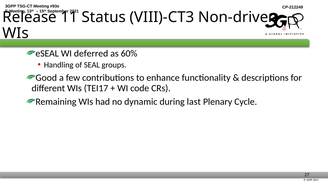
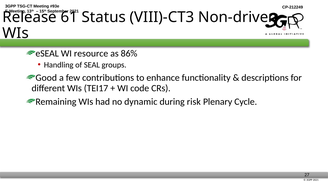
11: 11 -> 61
deferred: deferred -> resource
60%: 60% -> 86%
last: last -> risk
